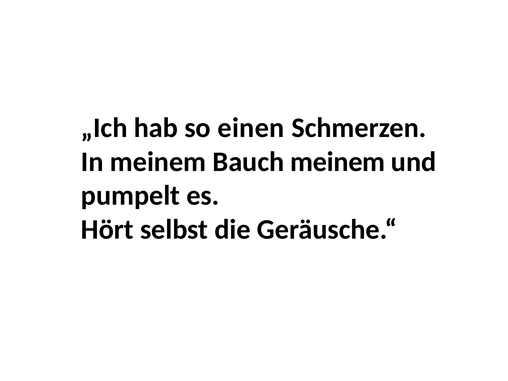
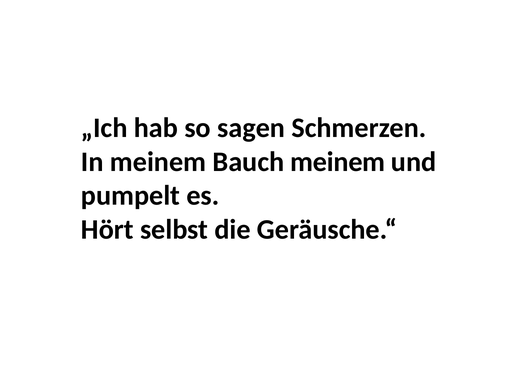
einen: einen -> sagen
